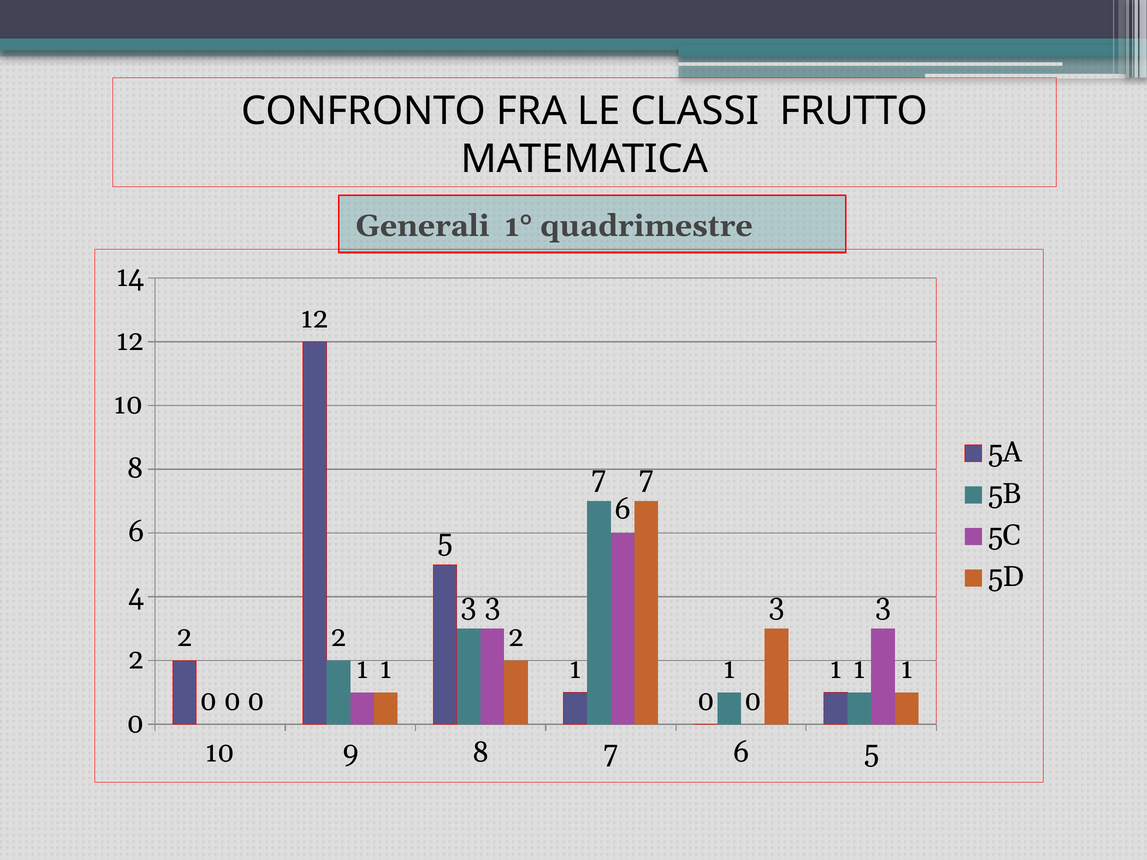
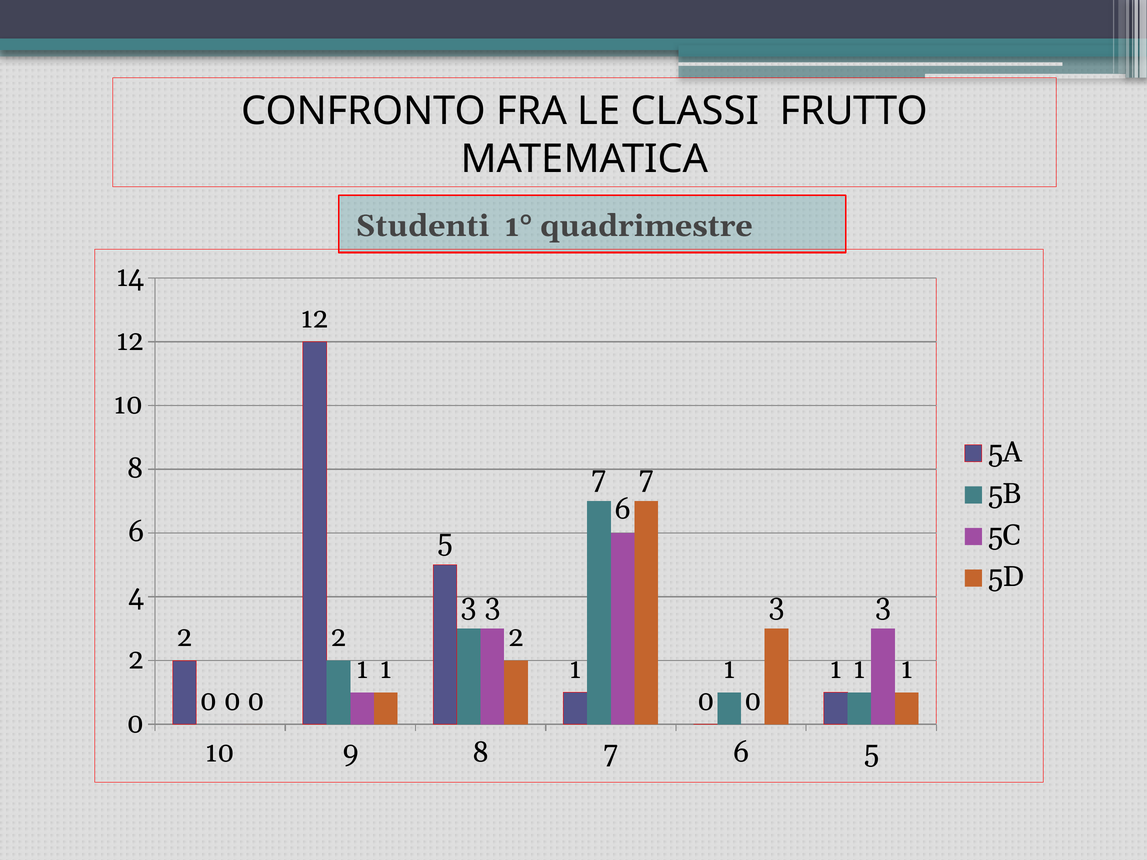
Generali: Generali -> Studenti
